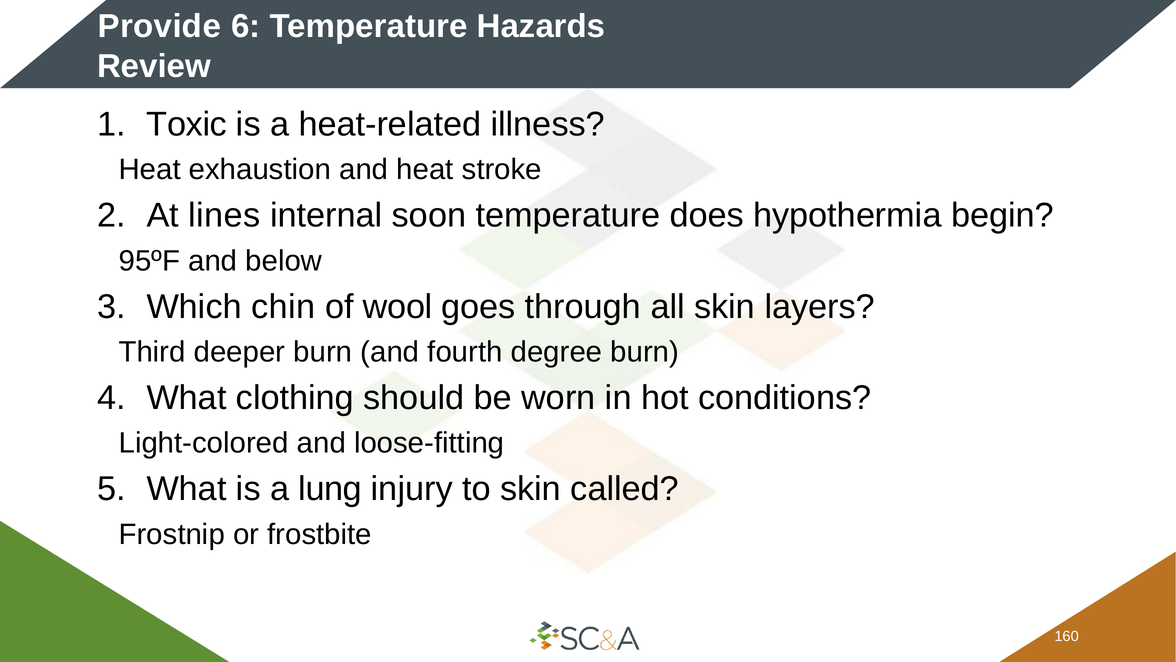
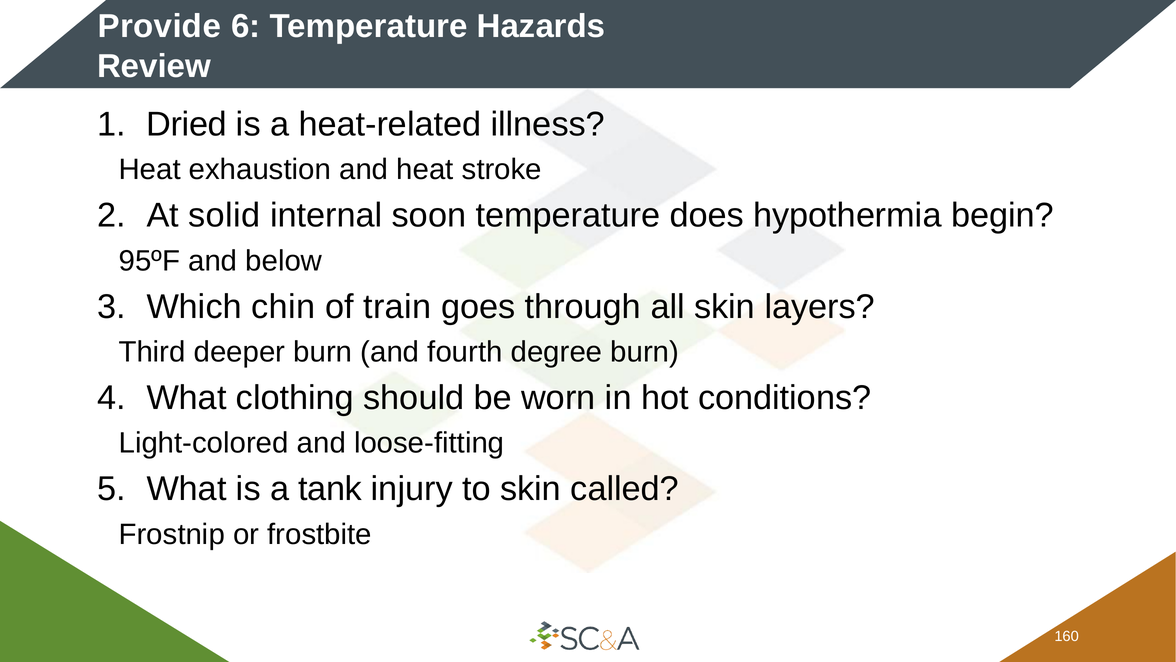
Toxic: Toxic -> Dried
lines: lines -> solid
wool: wool -> train
lung: lung -> tank
